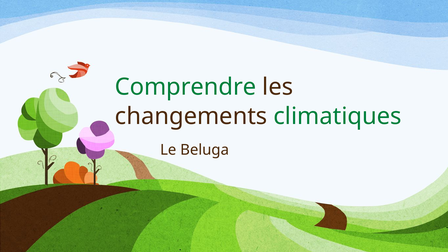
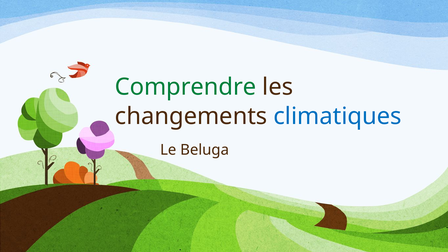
climatiques colour: green -> blue
